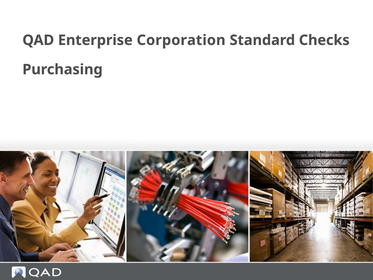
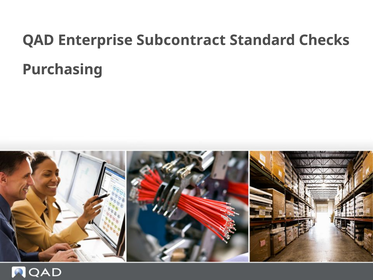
Corporation: Corporation -> Subcontract
